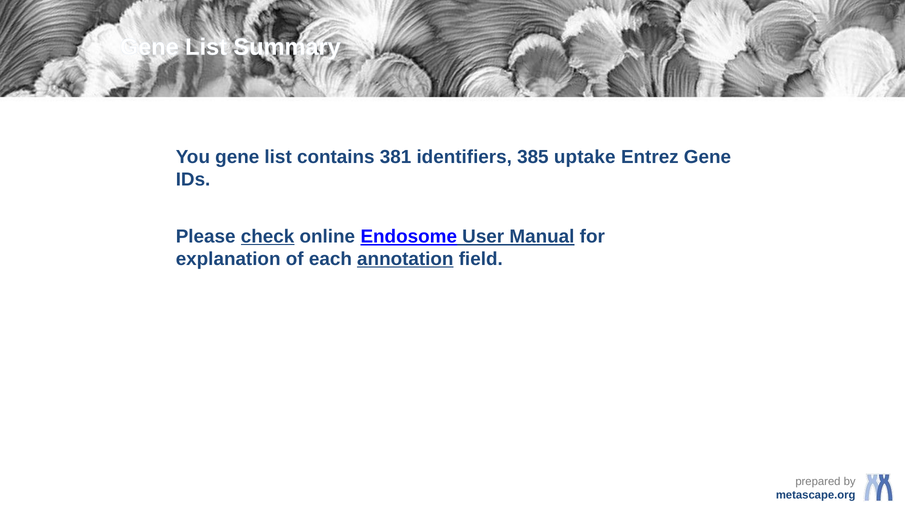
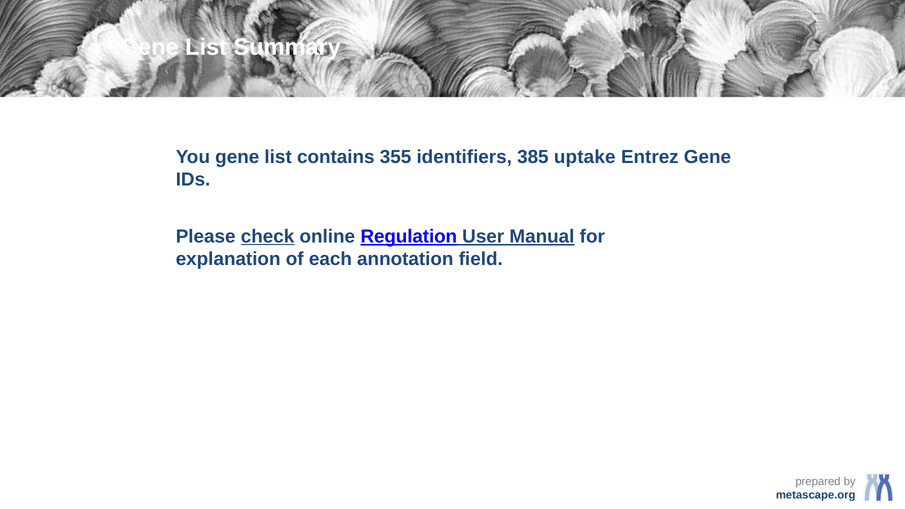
381: 381 -> 355
Endosome: Endosome -> Regulation
annotation underline: present -> none
